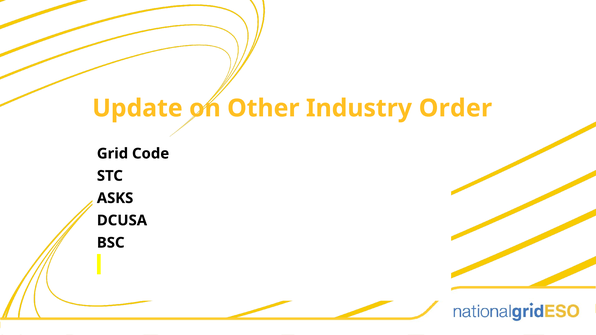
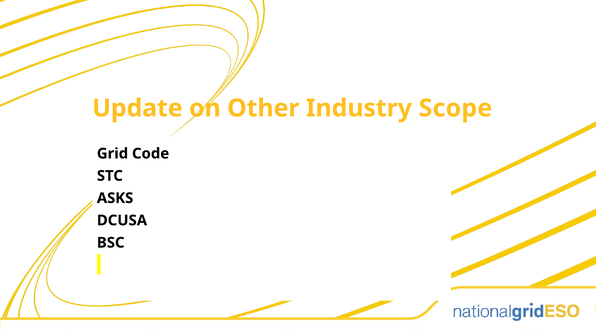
Order: Order -> Scope
